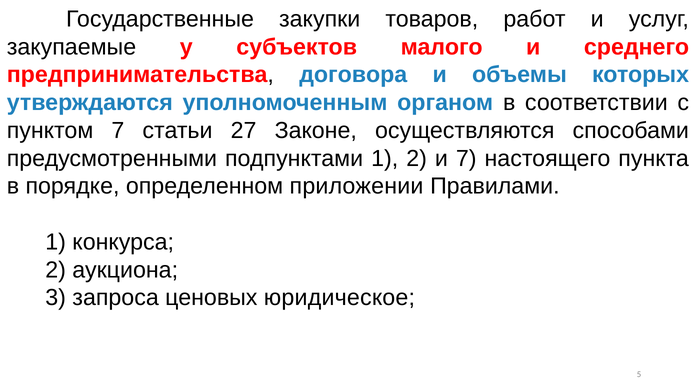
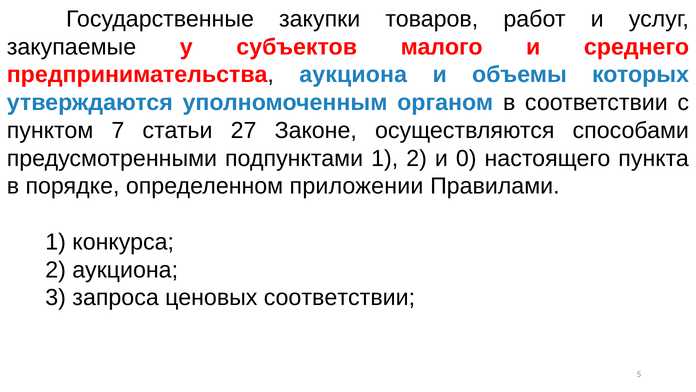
предпринимательства договора: договора -> аукциона
и 7: 7 -> 0
ценовых юридическое: юридическое -> соответствии
